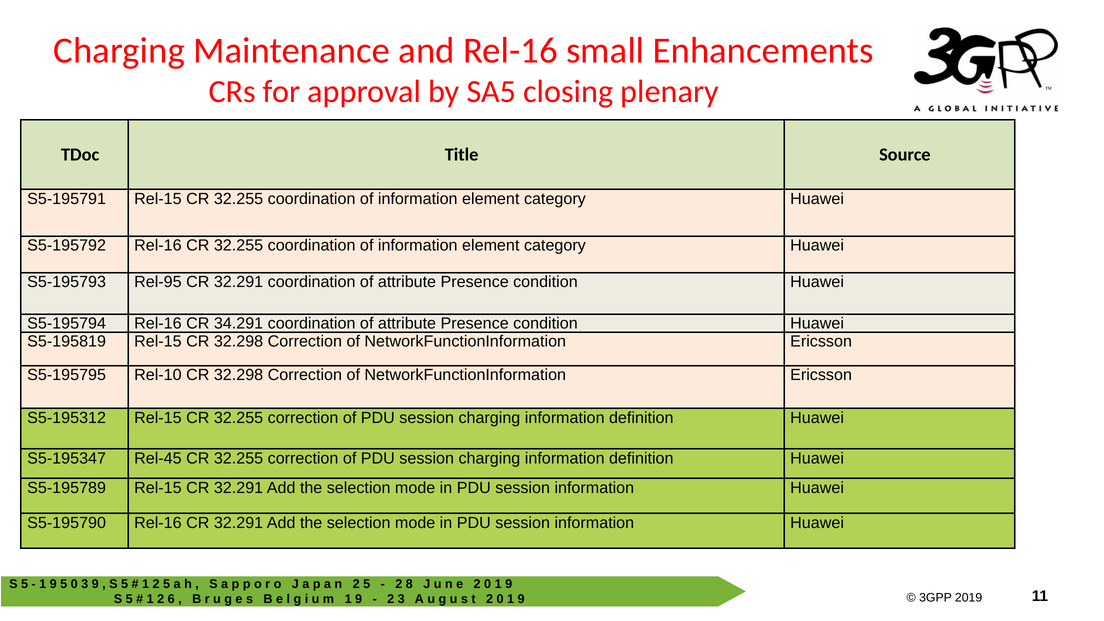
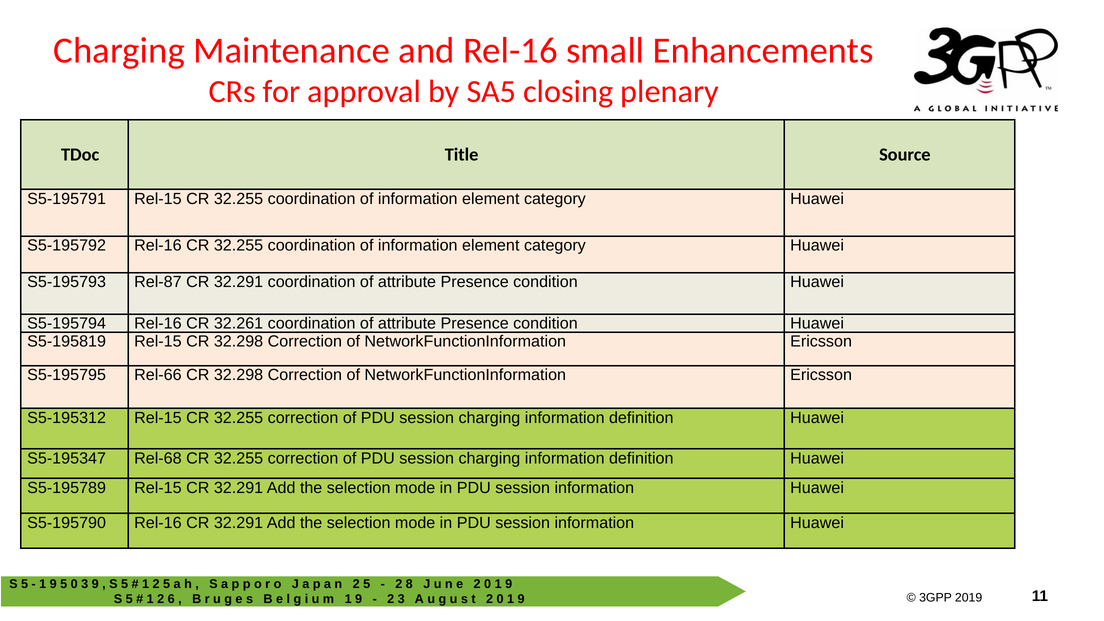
Rel-95: Rel-95 -> Rel-87
34.291: 34.291 -> 32.261
Rel-10: Rel-10 -> Rel-66
Rel-45: Rel-45 -> Rel-68
